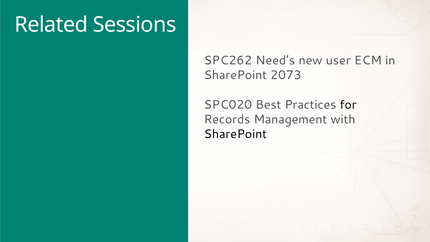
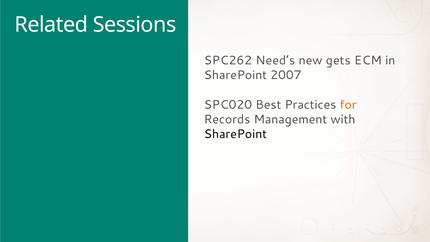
user: user -> gets
2073: 2073 -> 2007
for colour: black -> orange
